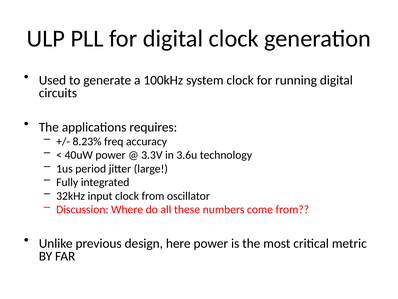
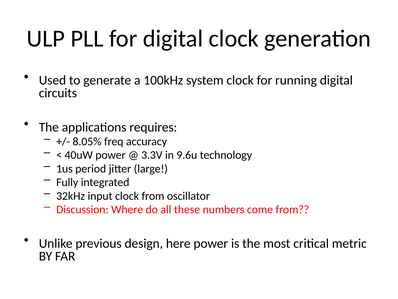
8.23%: 8.23% -> 8.05%
3.6u: 3.6u -> 9.6u
